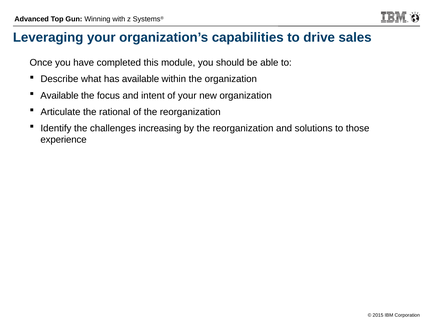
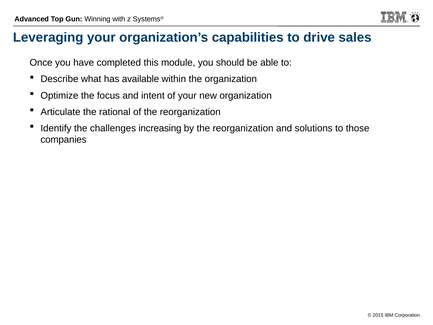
Available at (60, 95): Available -> Optimize
experience: experience -> companies
